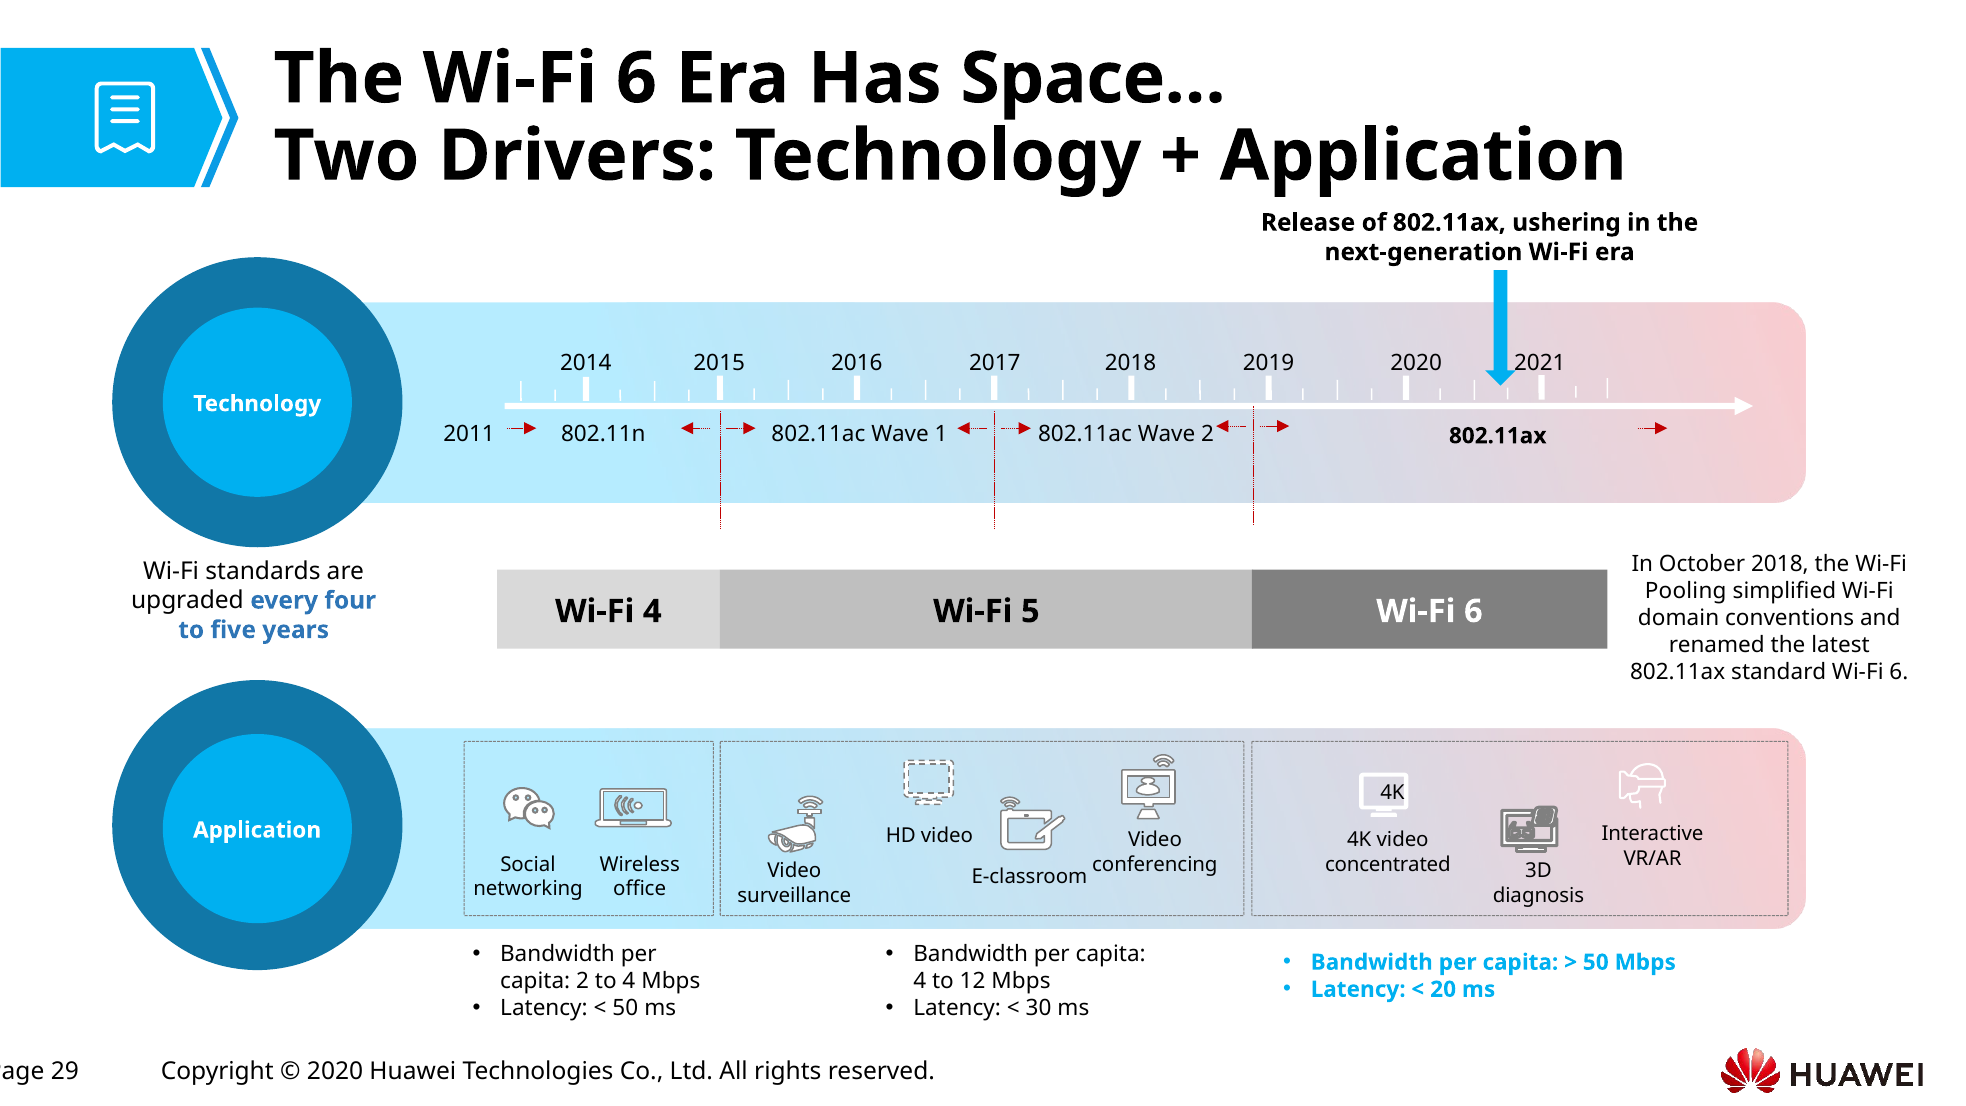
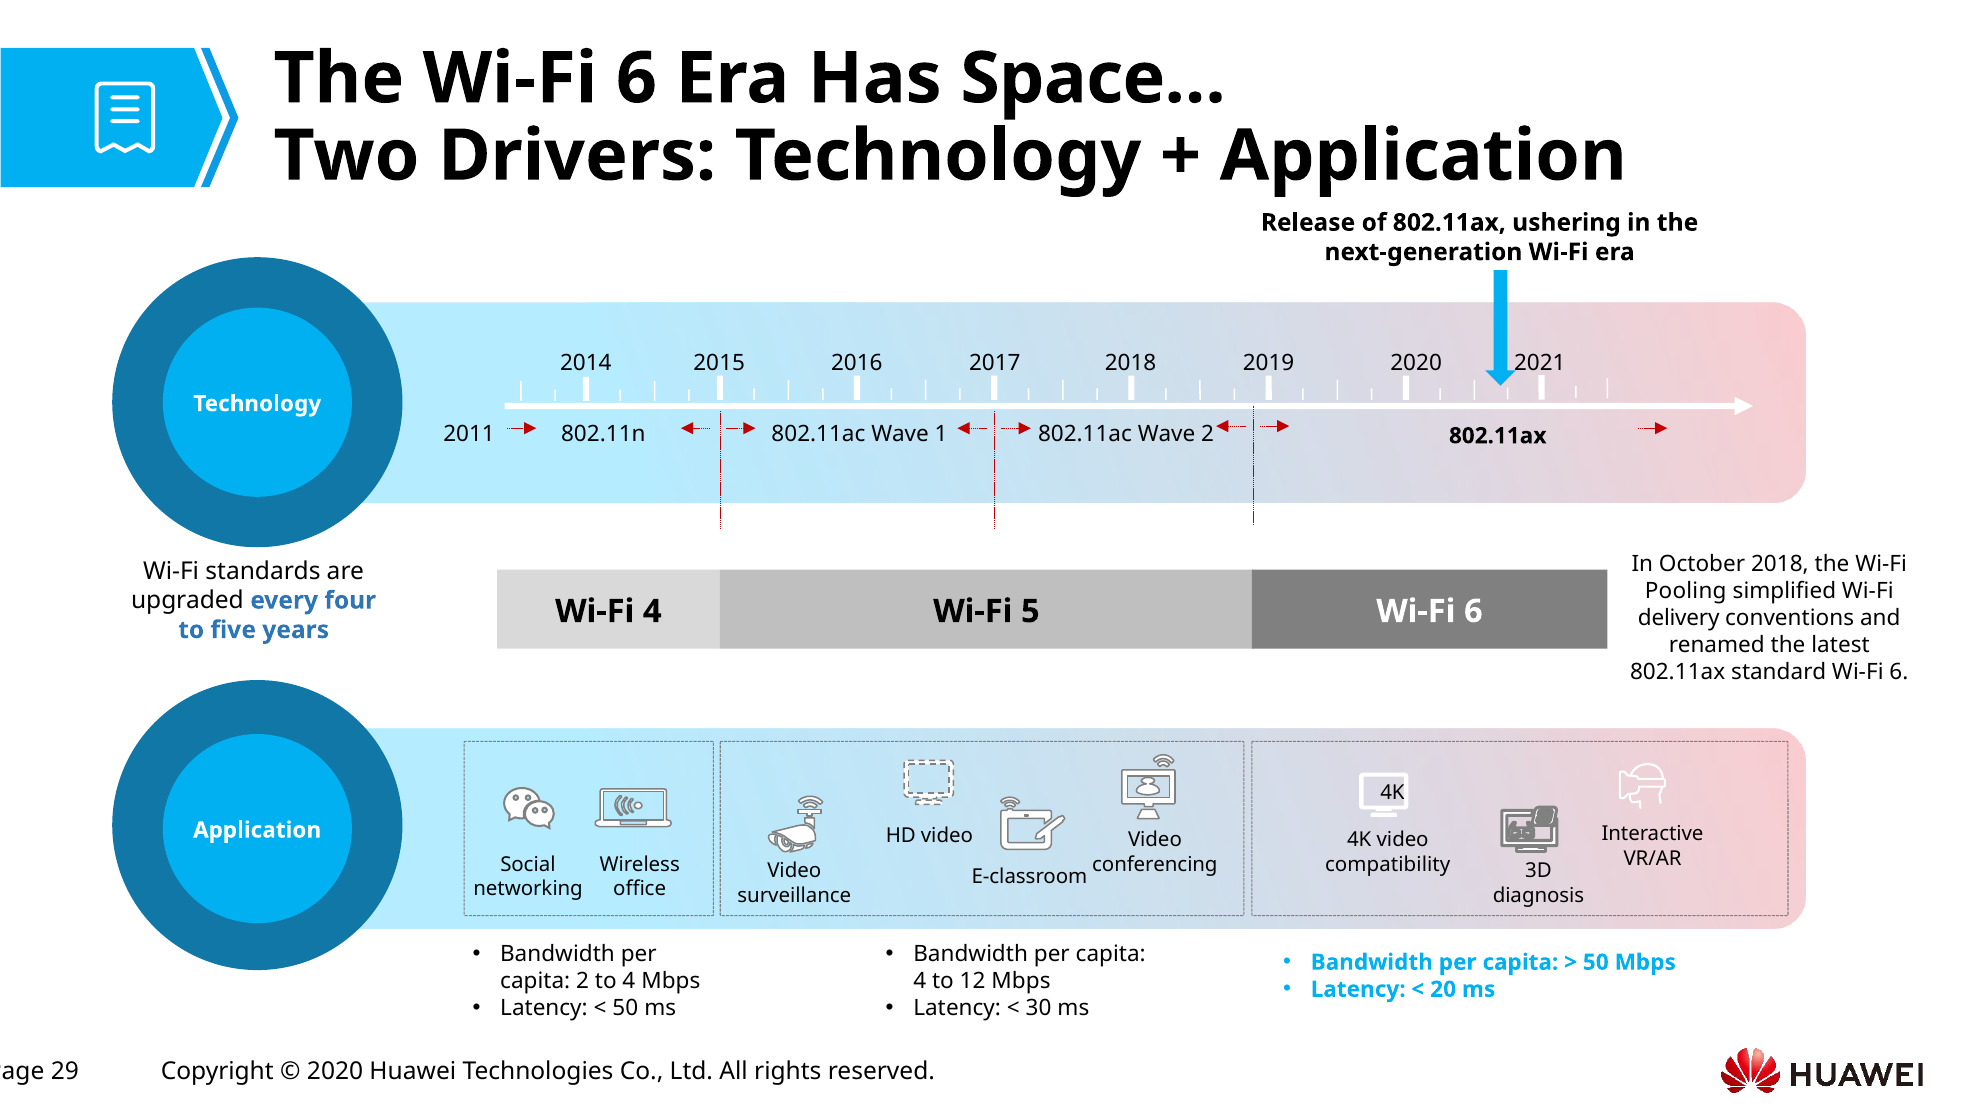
domain: domain -> delivery
concentrated: concentrated -> compatibility
